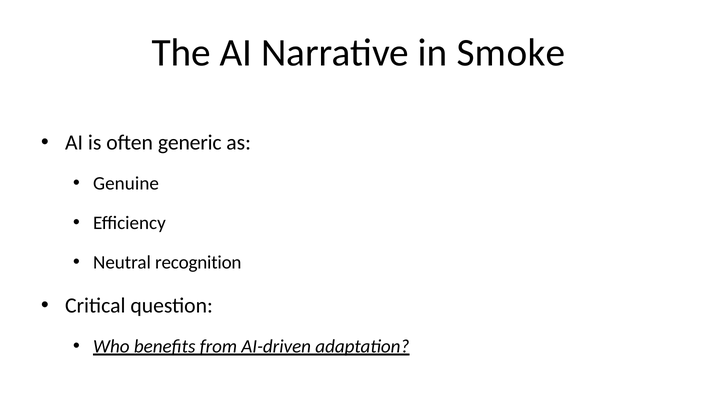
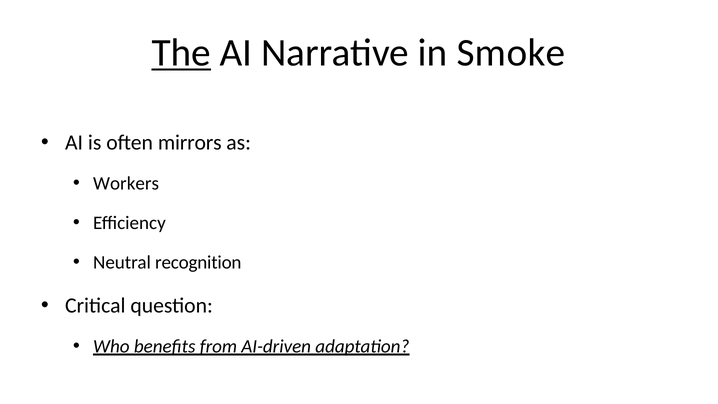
The underline: none -> present
generic: generic -> mirrors
Genuine: Genuine -> Workers
